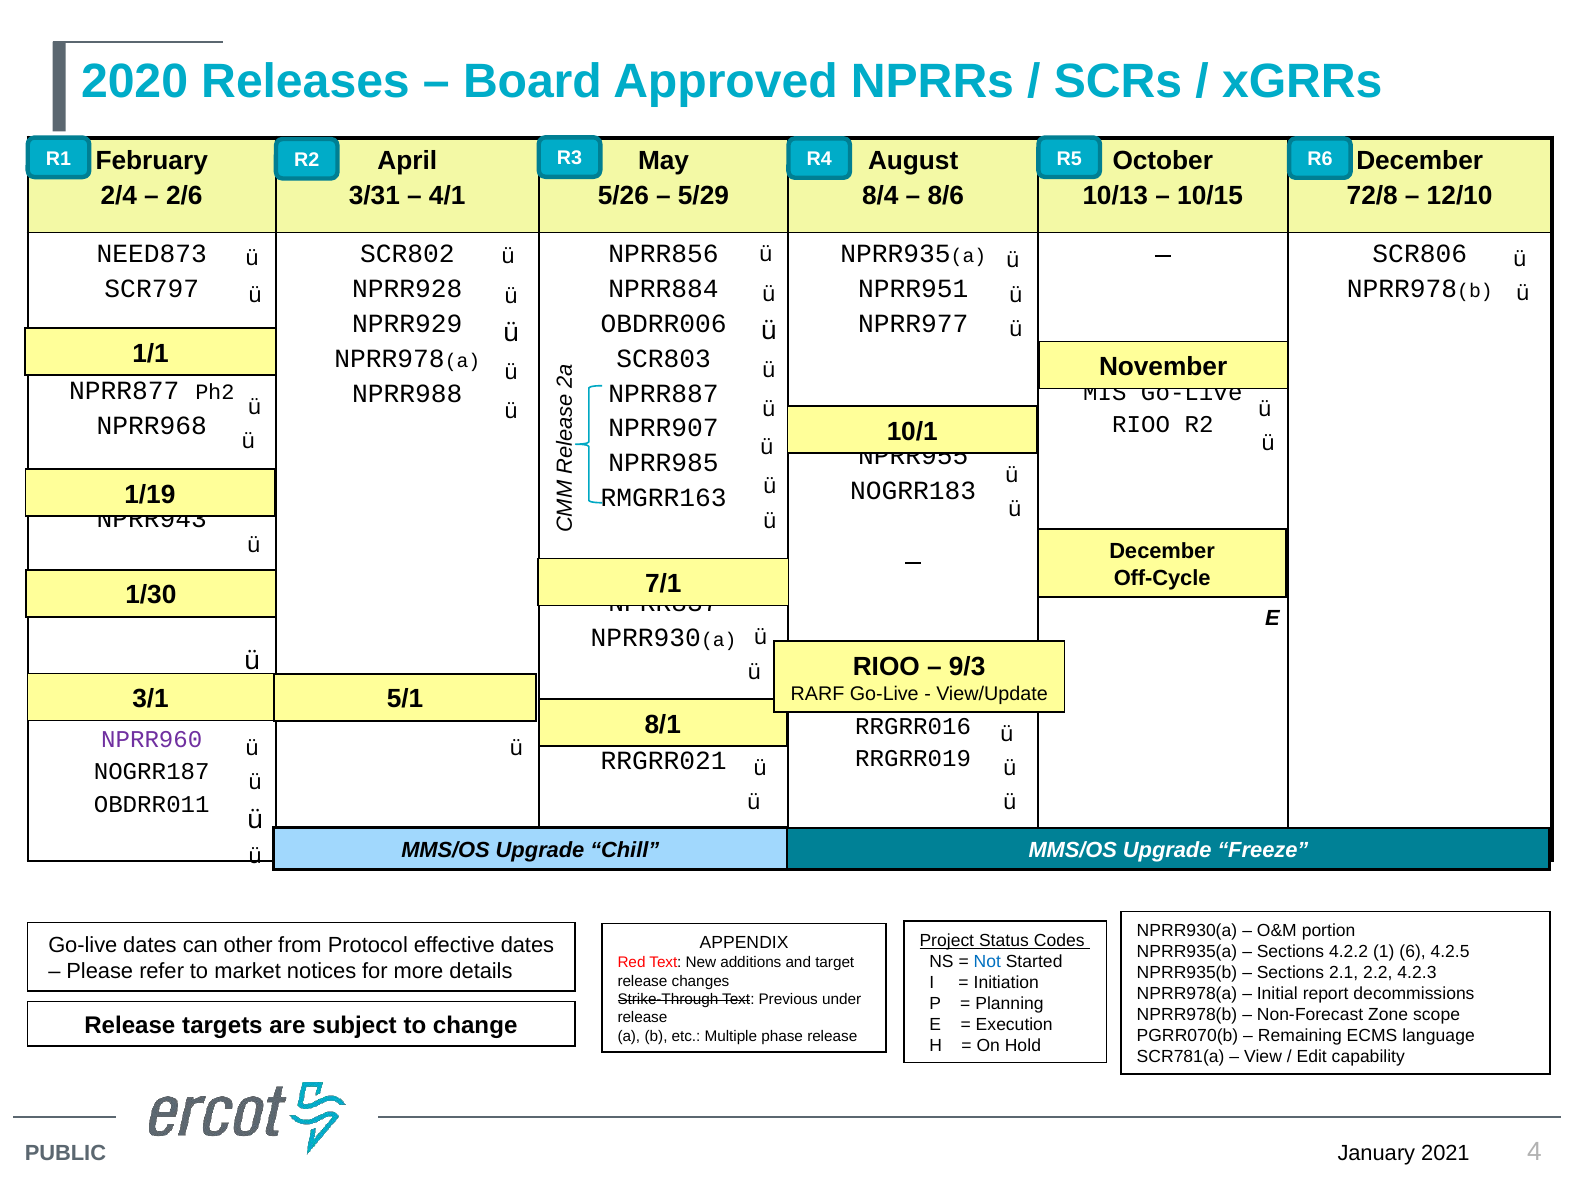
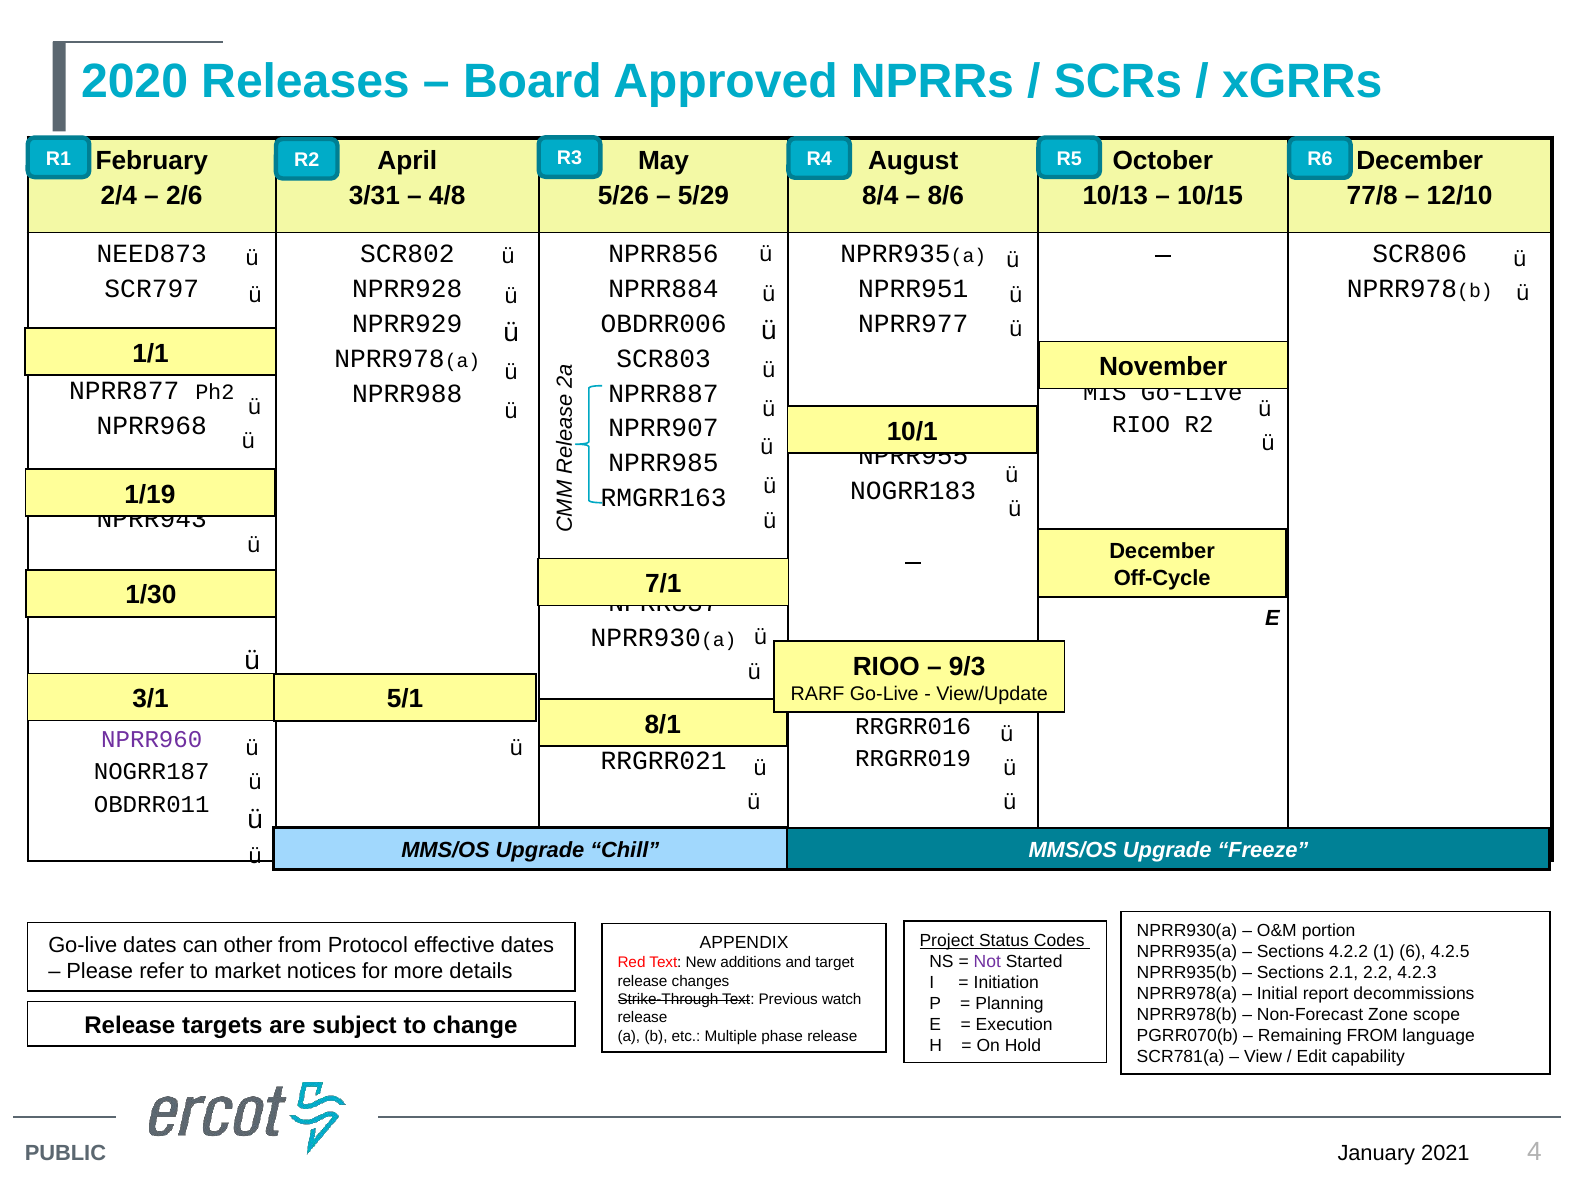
4/1: 4/1 -> 4/8
72/8: 72/8 -> 77/8
Not colour: blue -> purple
under: under -> watch
Remaining ECMS: ECMS -> FROM
